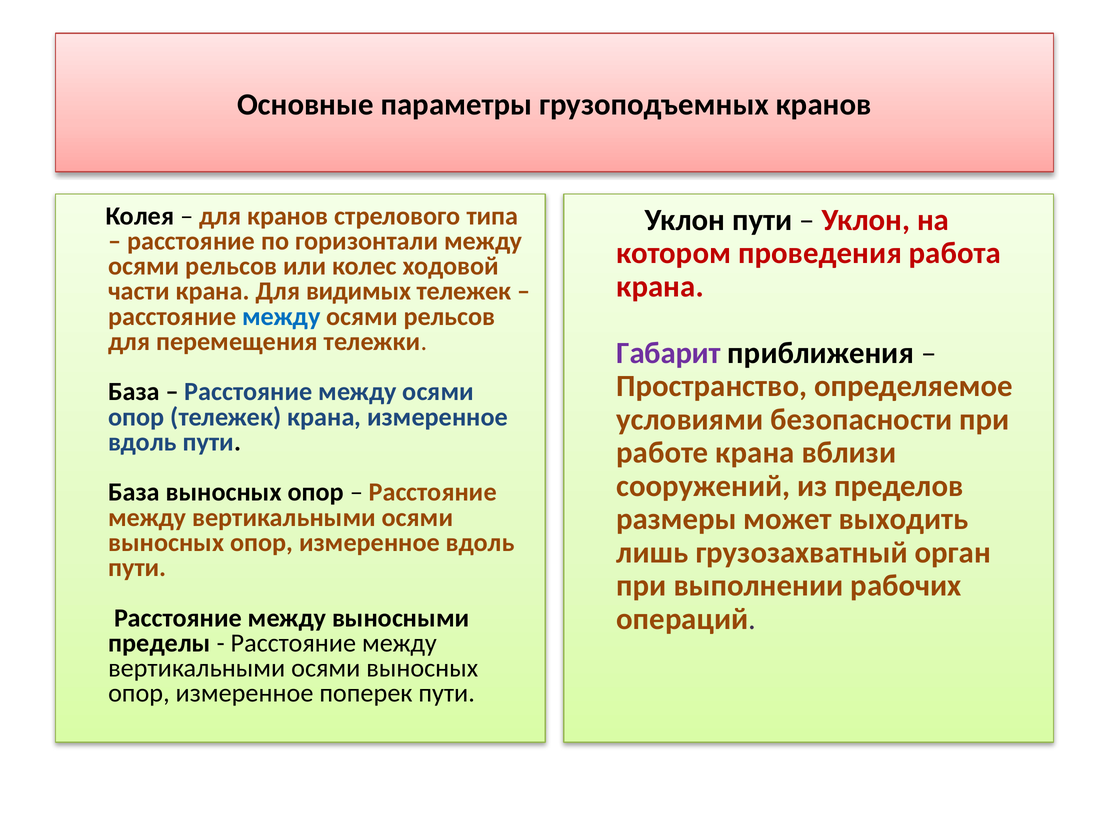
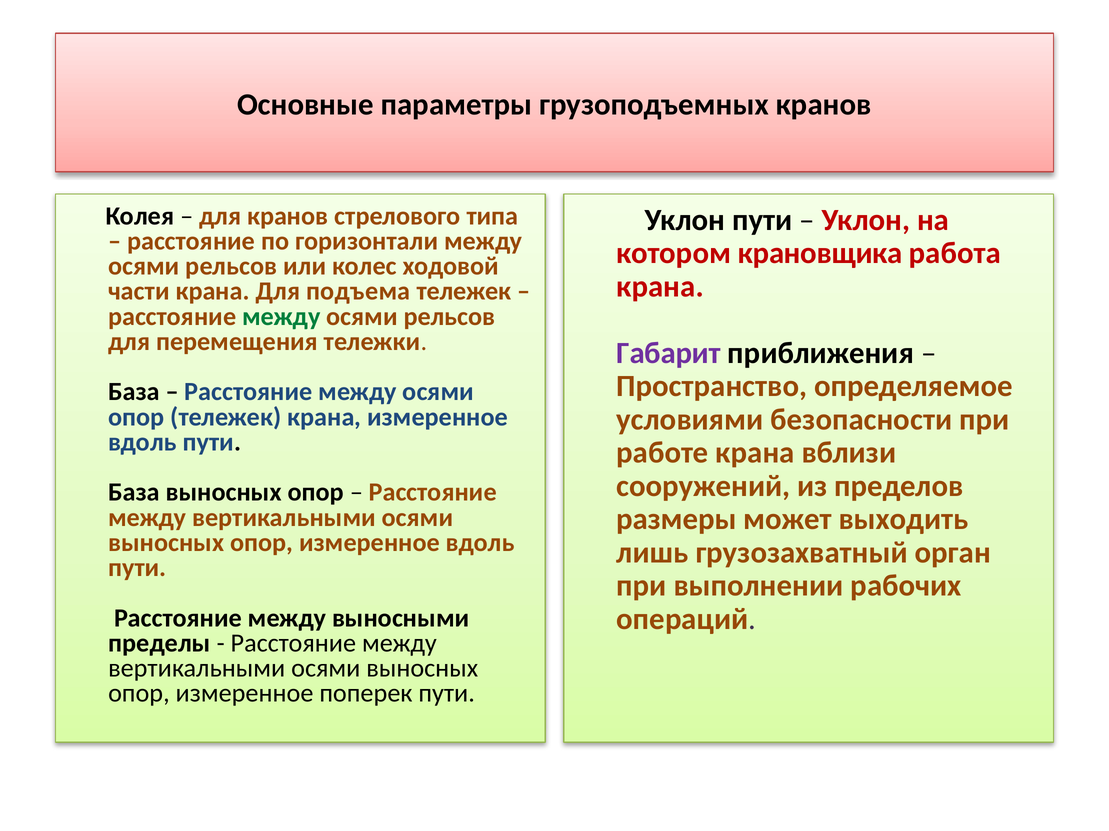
проведения: проведения -> крановщика
видимых: видимых -> подъема
между at (281, 317) colour: blue -> green
